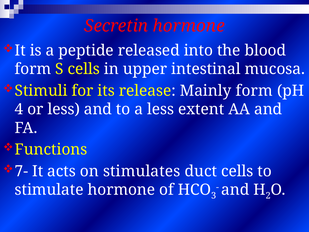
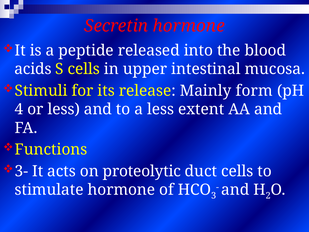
form at (33, 69): form -> acids
7-: 7- -> 3-
stimulates: stimulates -> proteolytic
